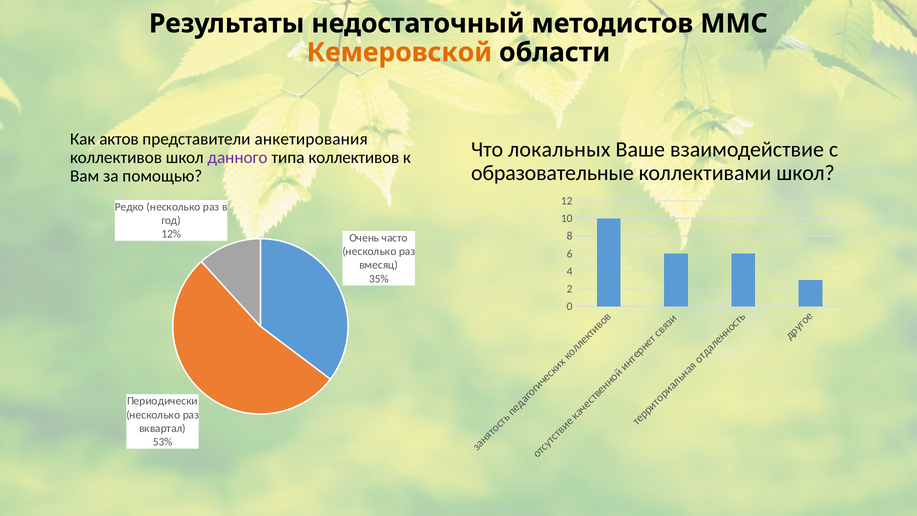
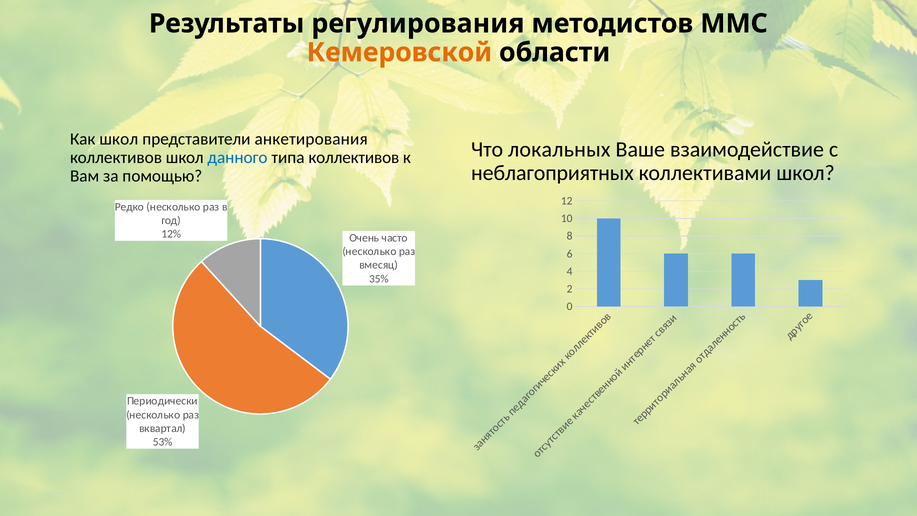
недостаточный: недостаточный -> регулирования
Как актов: актов -> школ
данного colour: purple -> blue
образовательные: образовательные -> неблагоприятных
